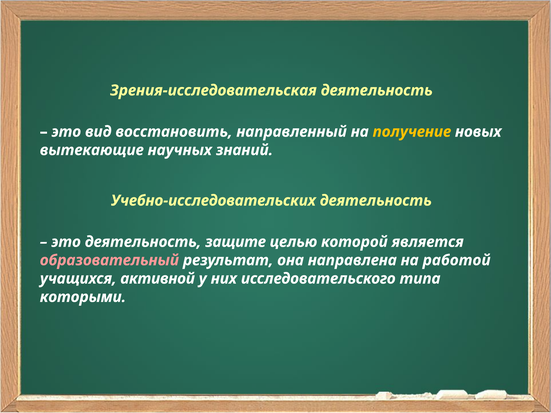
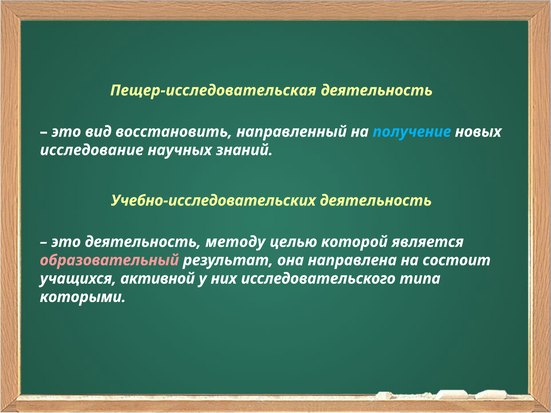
Зрения-исследовательская: Зрения-исследовательская -> Пещер-исследовательская
получение colour: yellow -> light blue
вытекающие: вытекающие -> исследование
защите: защите -> методу
работой: работой -> состоит
